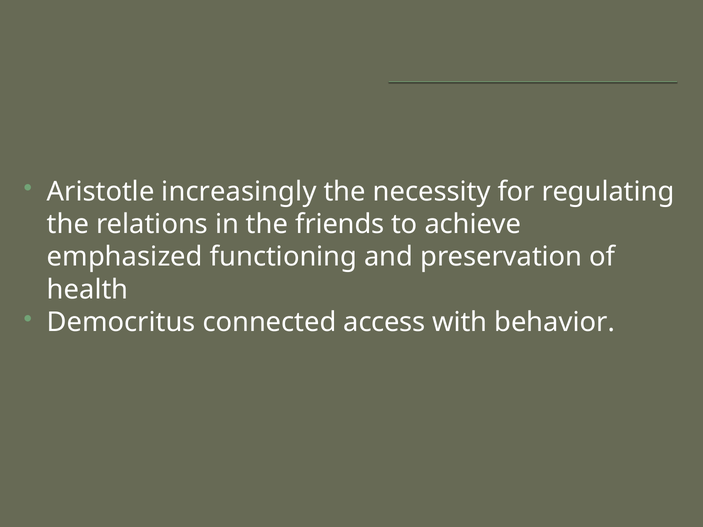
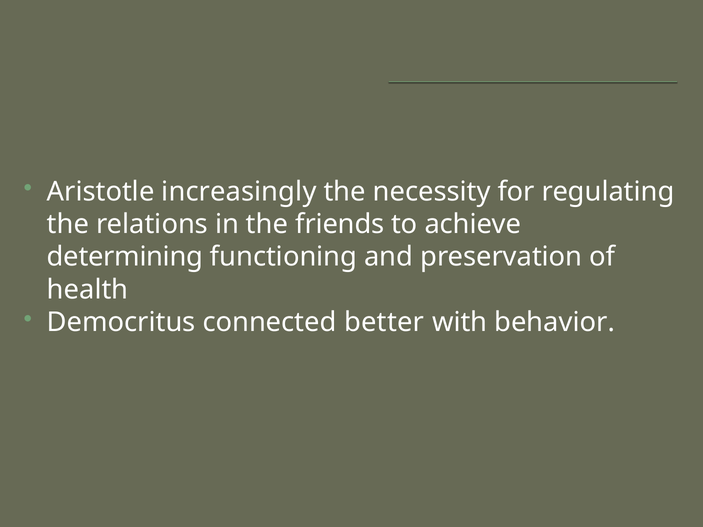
emphasized: emphasized -> determining
access: access -> better
